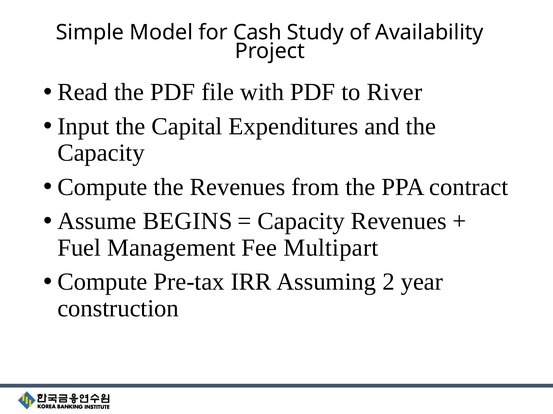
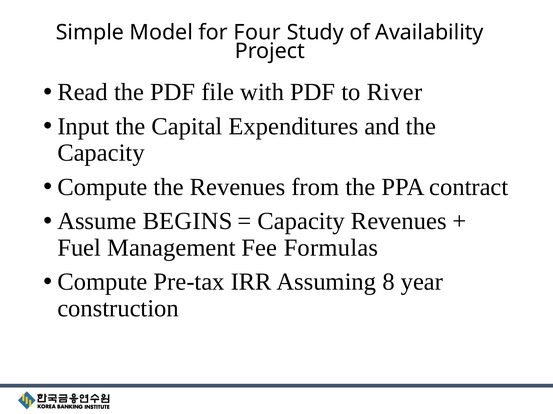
Cash: Cash -> Four
Multipart: Multipart -> Formulas
2: 2 -> 8
